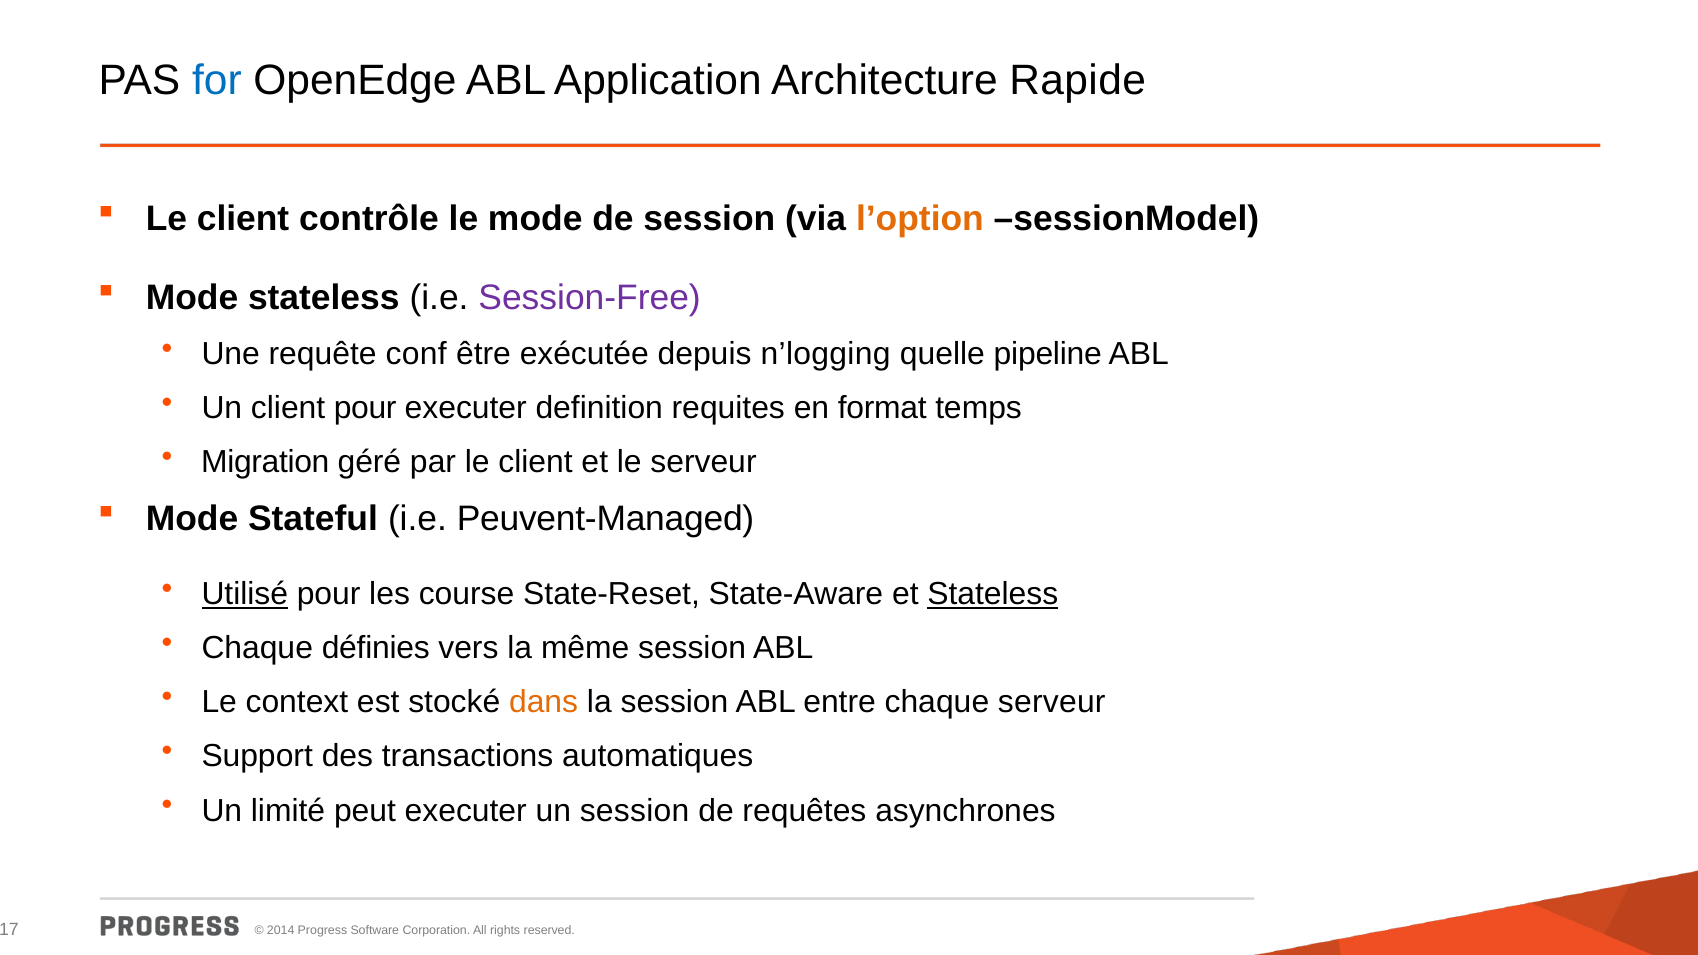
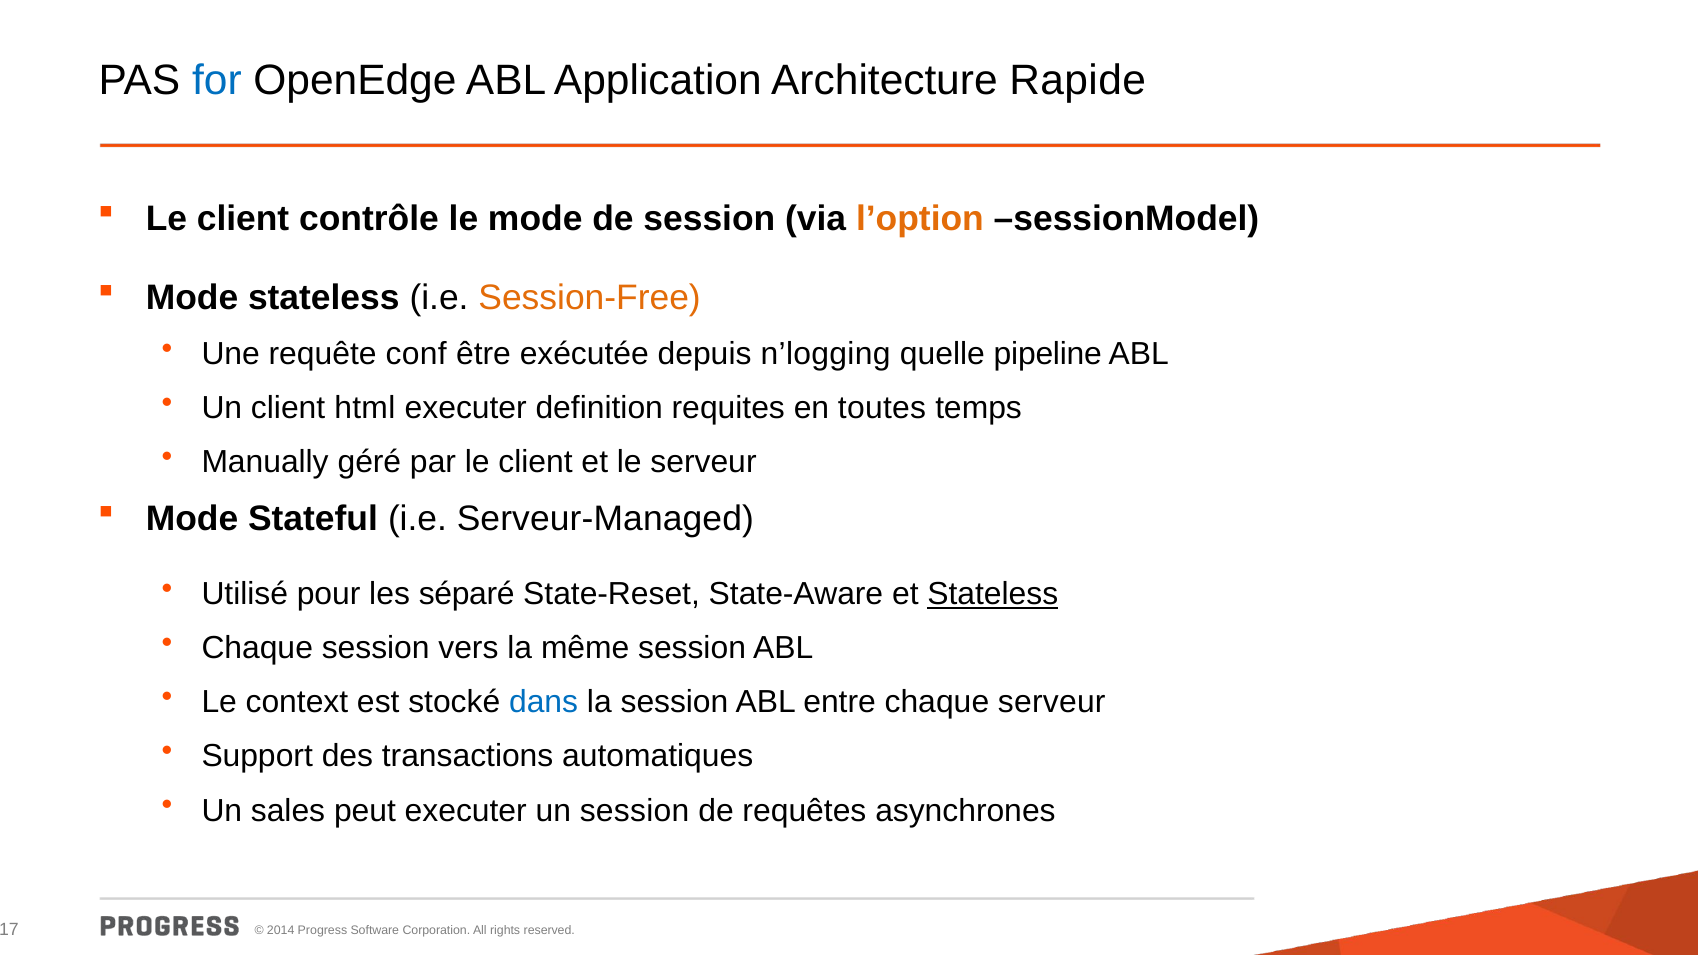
Session-Free colour: purple -> orange
client pour: pour -> html
format: format -> toutes
Migration: Migration -> Manually
Peuvent-Managed: Peuvent-Managed -> Serveur-Managed
Utilisé underline: present -> none
course: course -> séparé
Chaque définies: définies -> session
dans colour: orange -> blue
limité: limité -> sales
